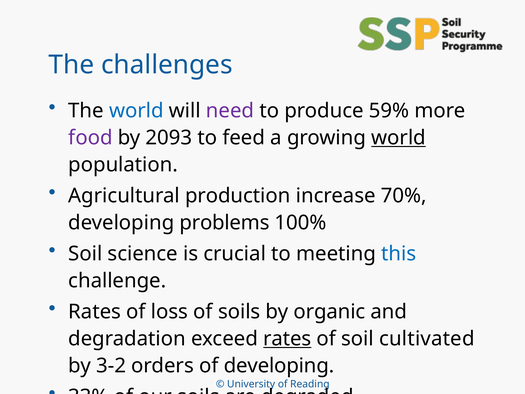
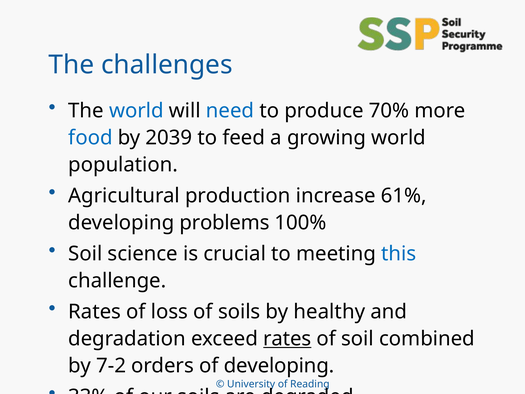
need colour: purple -> blue
59%: 59% -> 70%
food colour: purple -> blue
2093: 2093 -> 2039
world at (399, 138) underline: present -> none
70%: 70% -> 61%
organic: organic -> healthy
cultivated: cultivated -> combined
3-2: 3-2 -> 7-2
